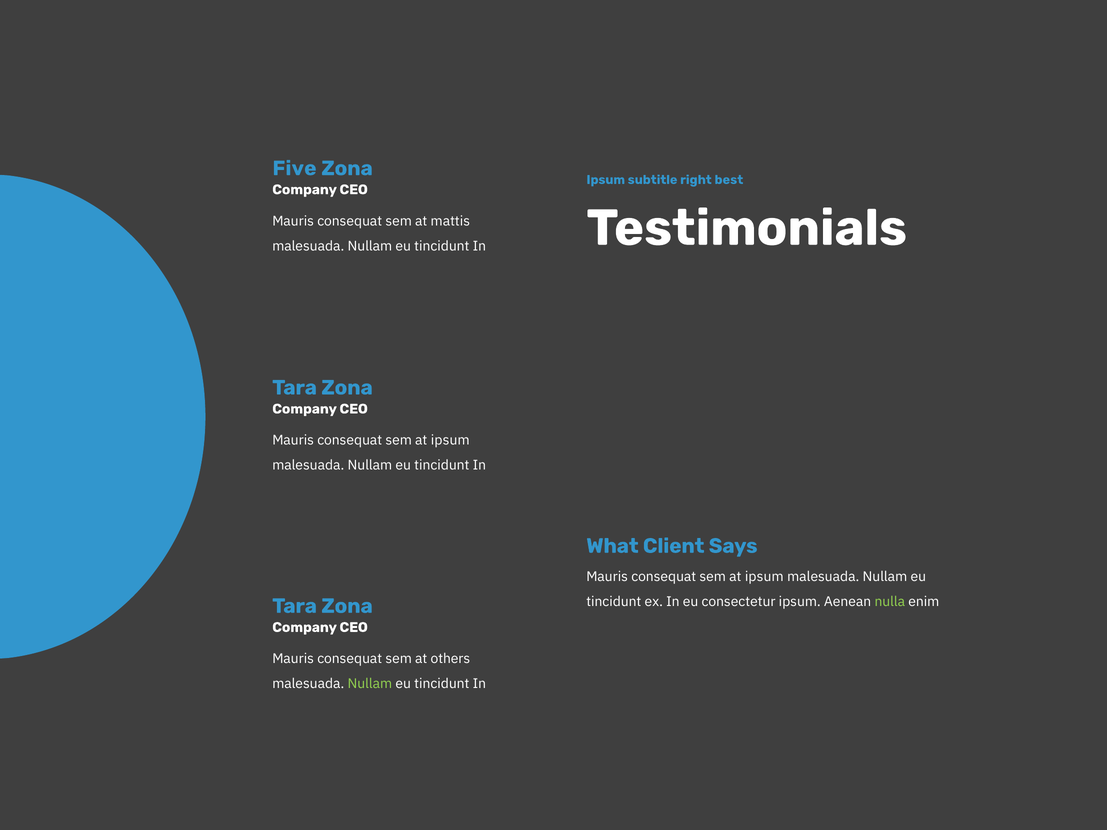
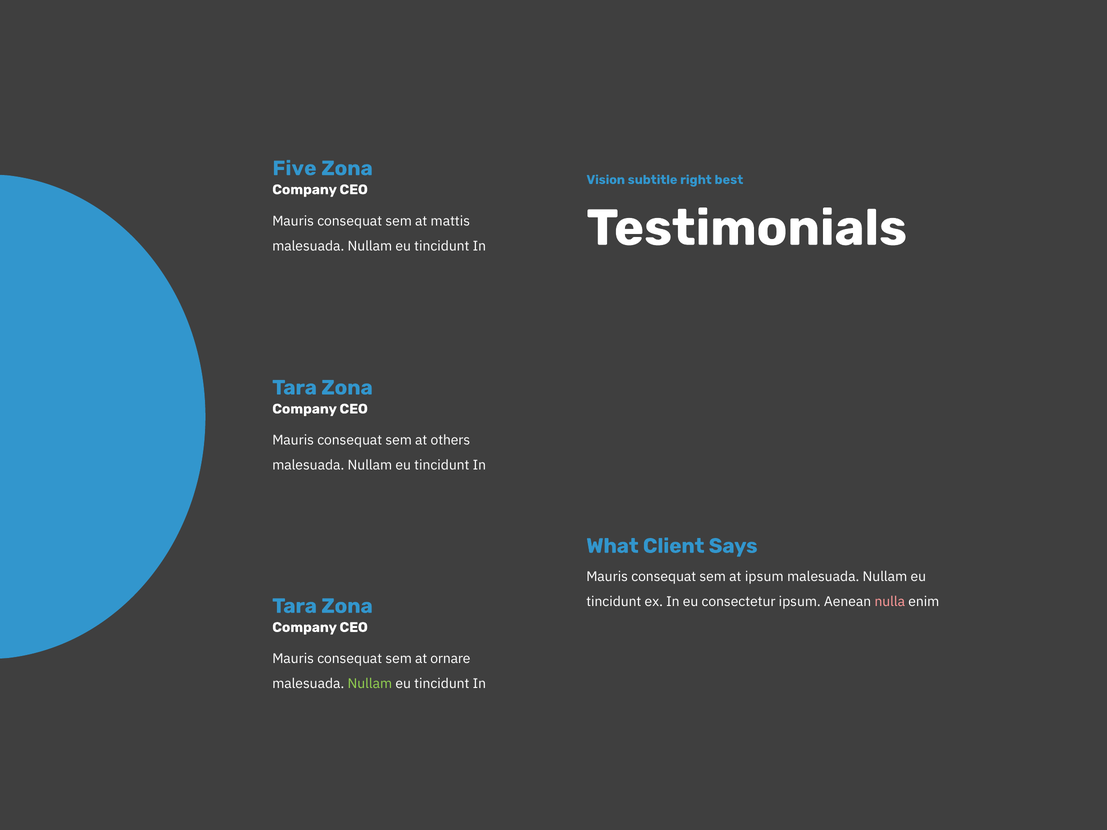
Ipsum at (606, 180): Ipsum -> Vision
ipsum at (450, 440): ipsum -> others
nulla colour: light green -> pink
others: others -> ornare
